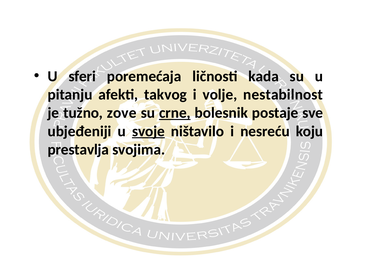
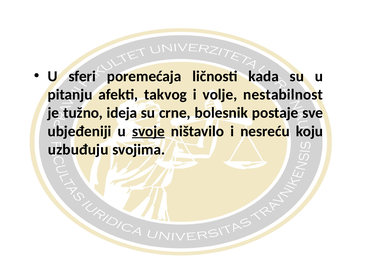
zove: zove -> ideja
crne underline: present -> none
prestavlja: prestavlja -> uzbuđuju
